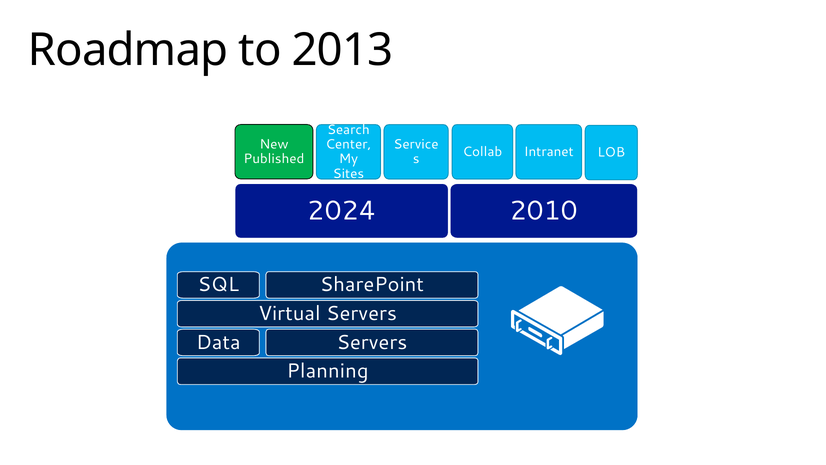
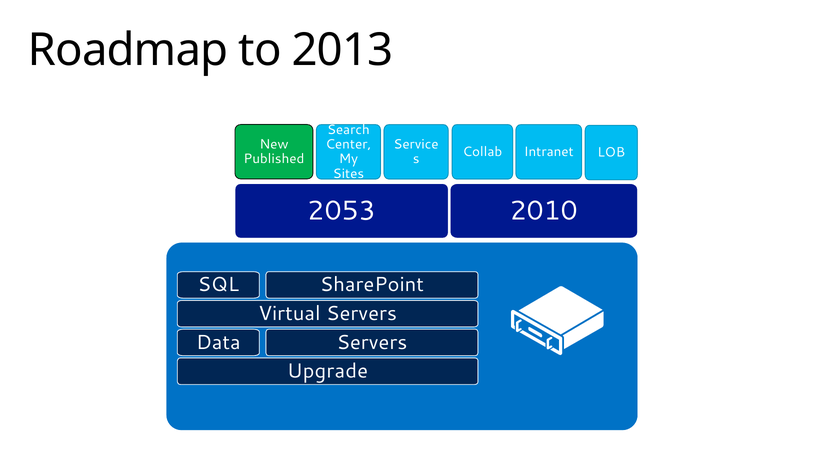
2024: 2024 -> 2053
Planning: Planning -> Upgrade
